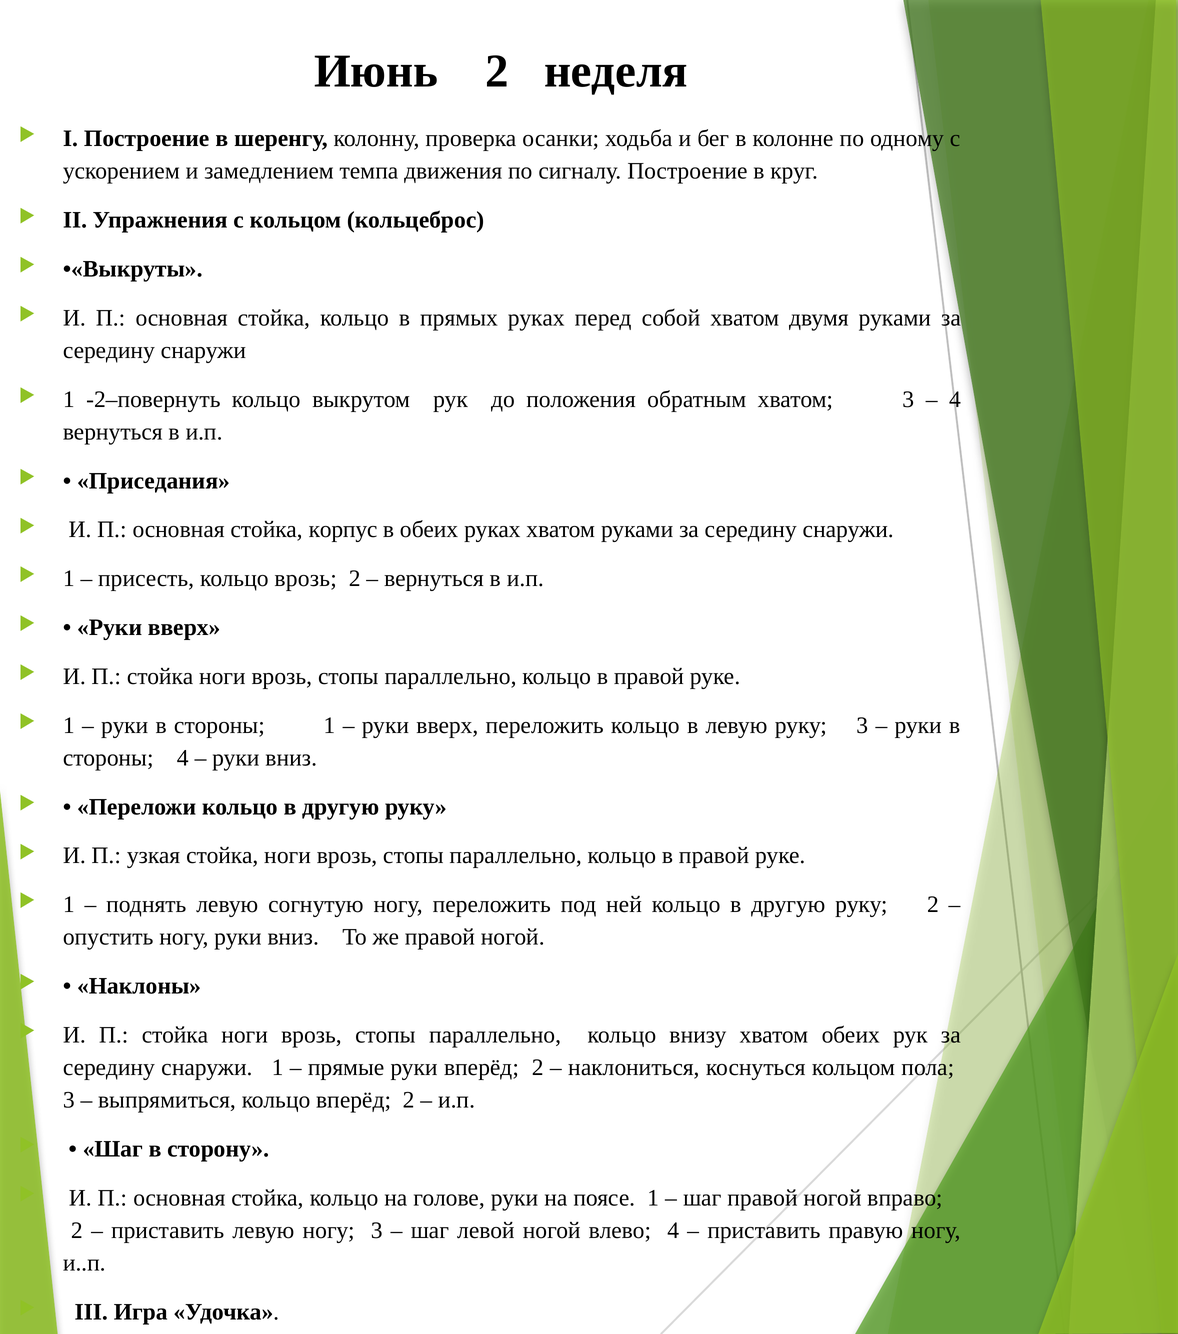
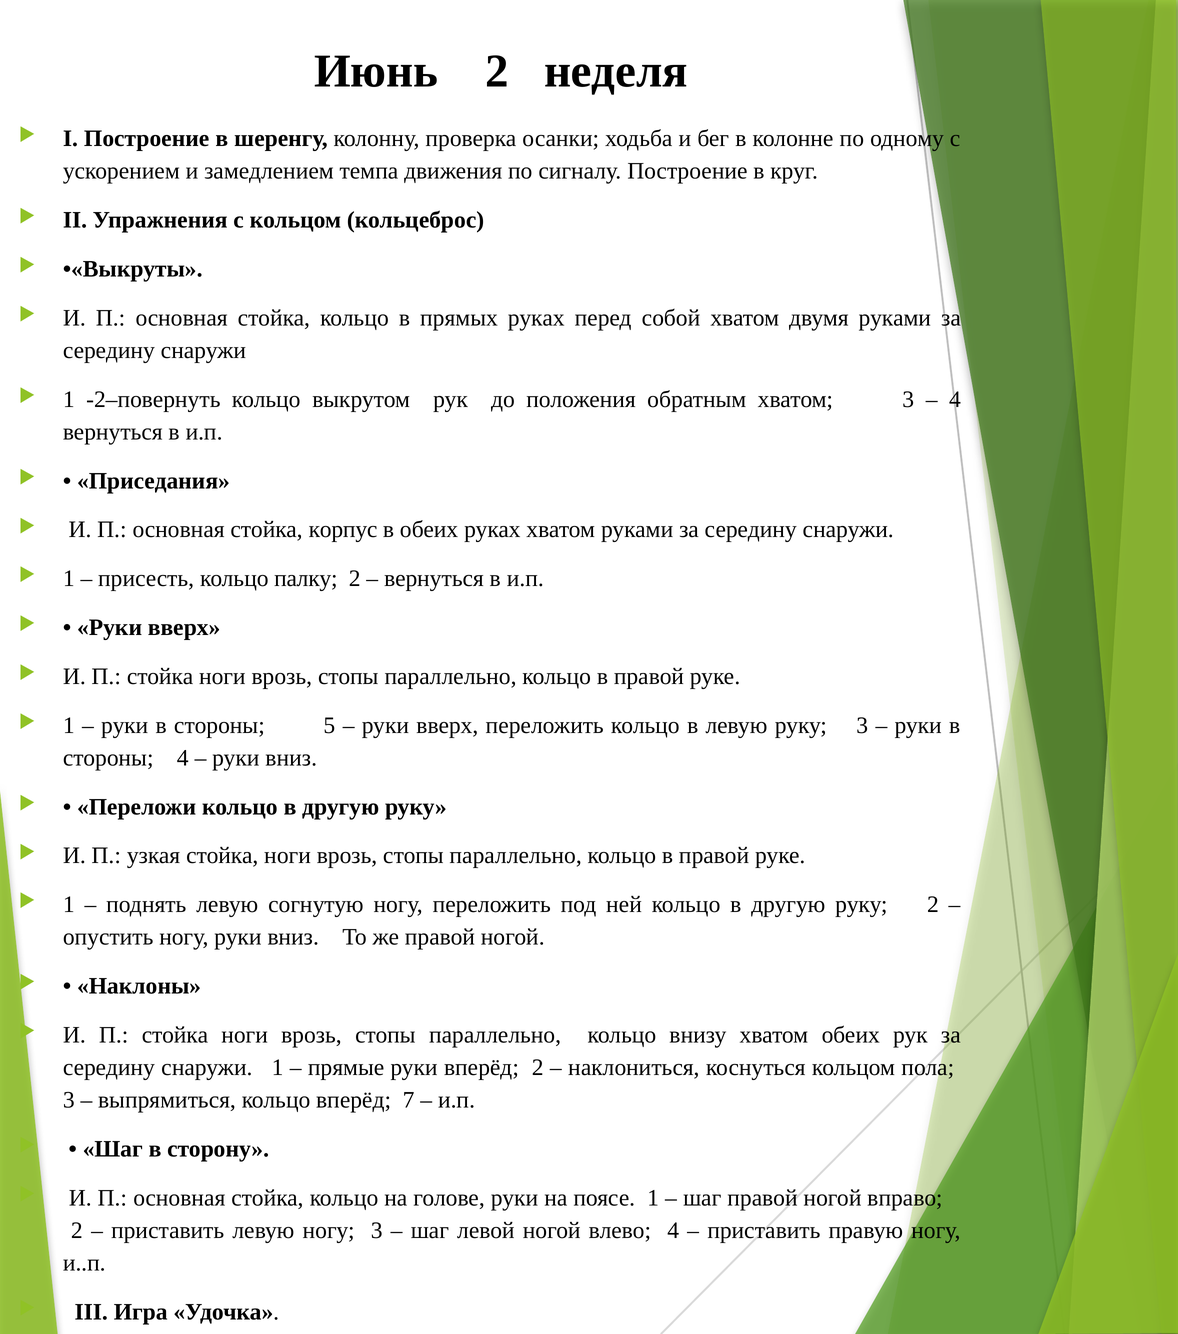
кольцо врозь: врозь -> палку
стороны 1: 1 -> 5
кольцо вперёд 2: 2 -> 7
